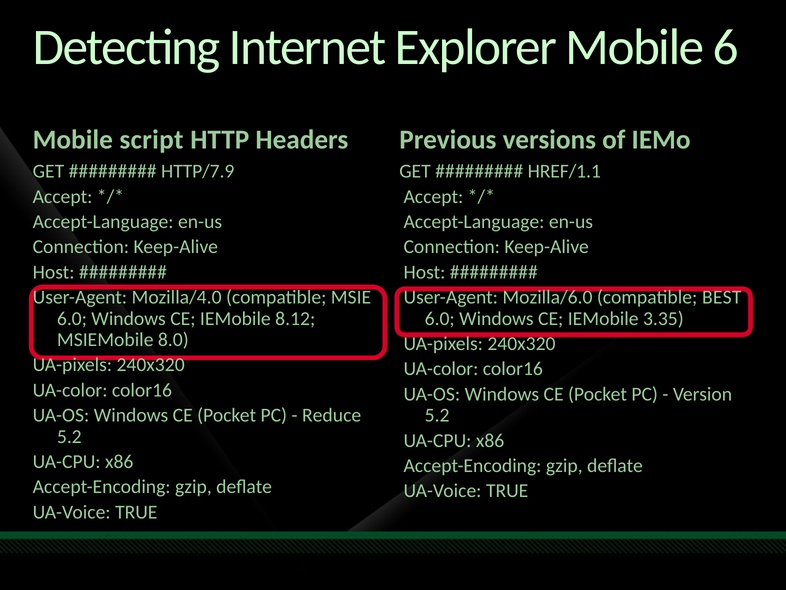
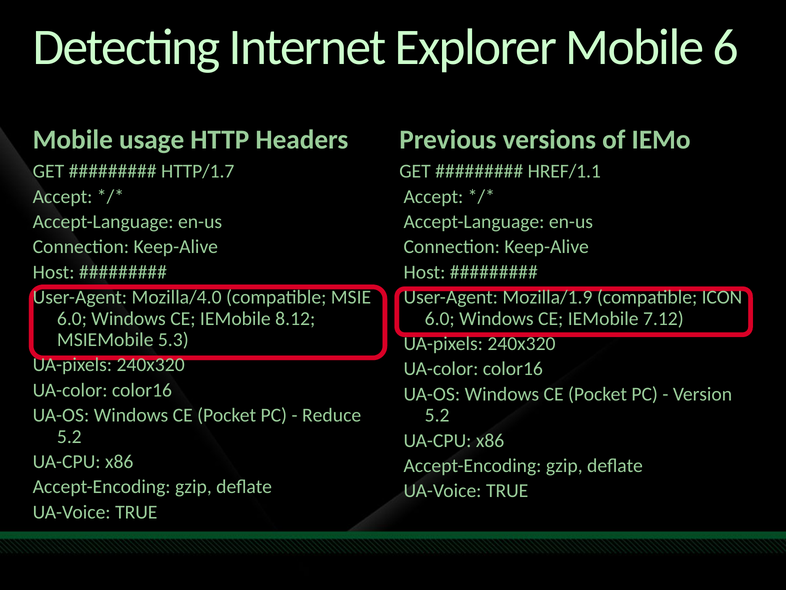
script: script -> usage
HTTP/7.9: HTTP/7.9 -> HTTP/1.7
Mozilla/6.0: Mozilla/6.0 -> Mozilla/1.9
BEST: BEST -> ICON
3.35: 3.35 -> 7.12
8.0: 8.0 -> 5.3
